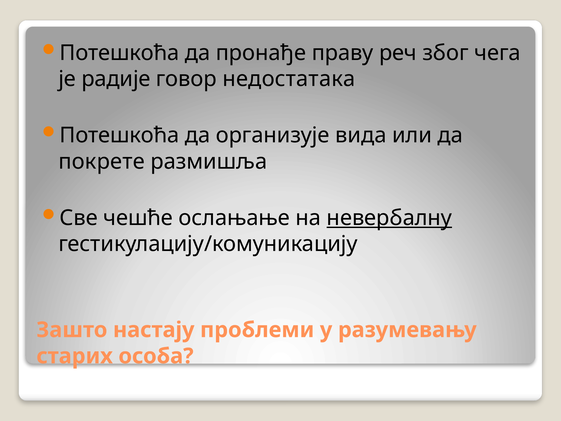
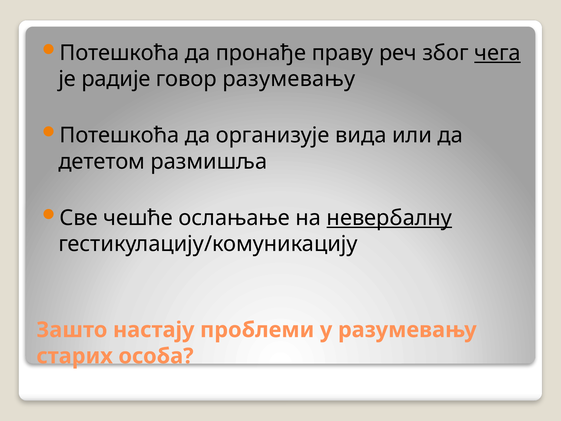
чега underline: none -> present
говор недостатака: недостатака -> разумевању
покрете: покрете -> дететом
